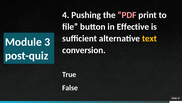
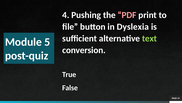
Effective: Effective -> Dyslexia
text colour: yellow -> light green
3: 3 -> 5
